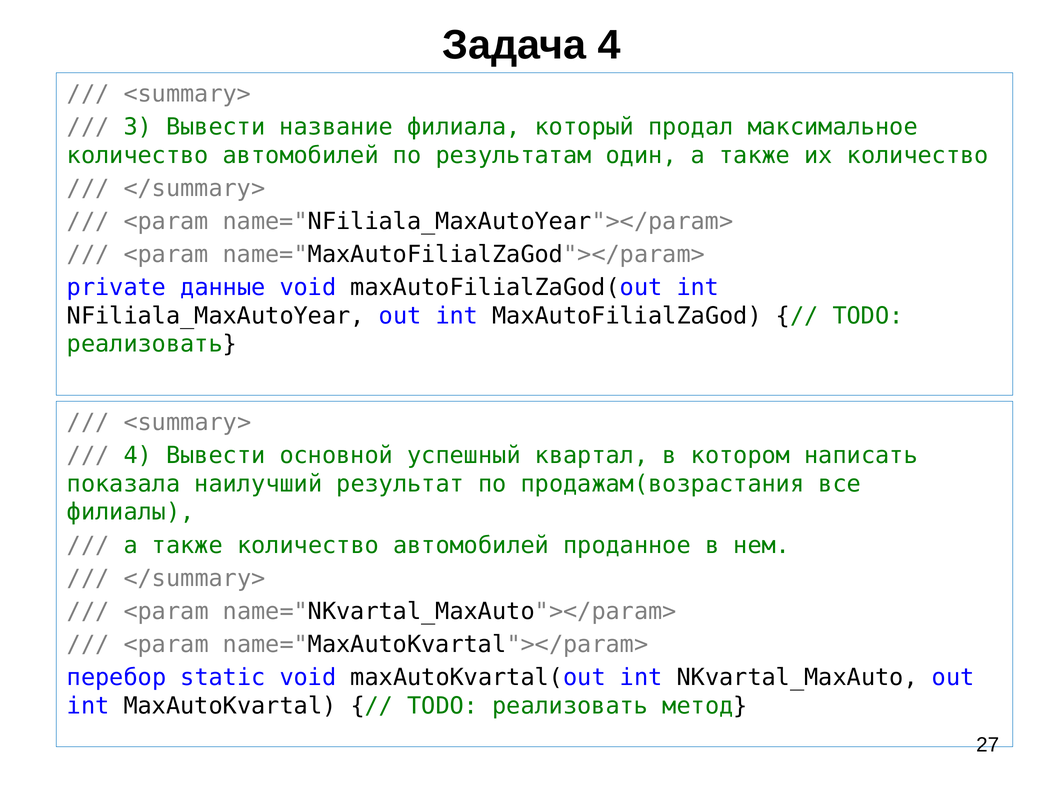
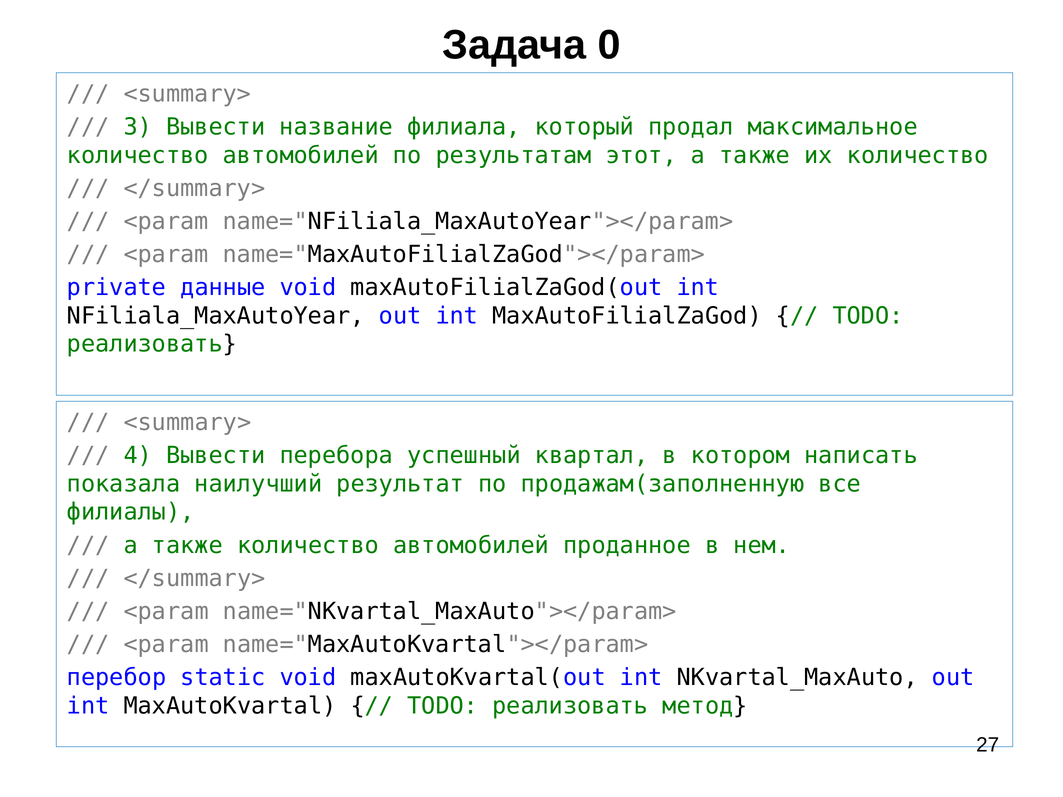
Задача 4: 4 -> 0
один: один -> этот
основной: основной -> перебора
продажам(возрастания: продажам(возрастания -> продажам(заполненную
